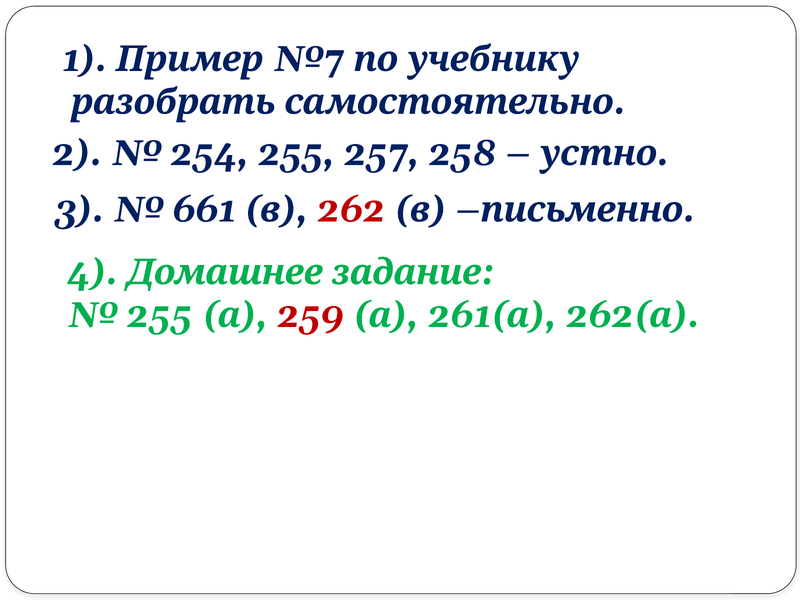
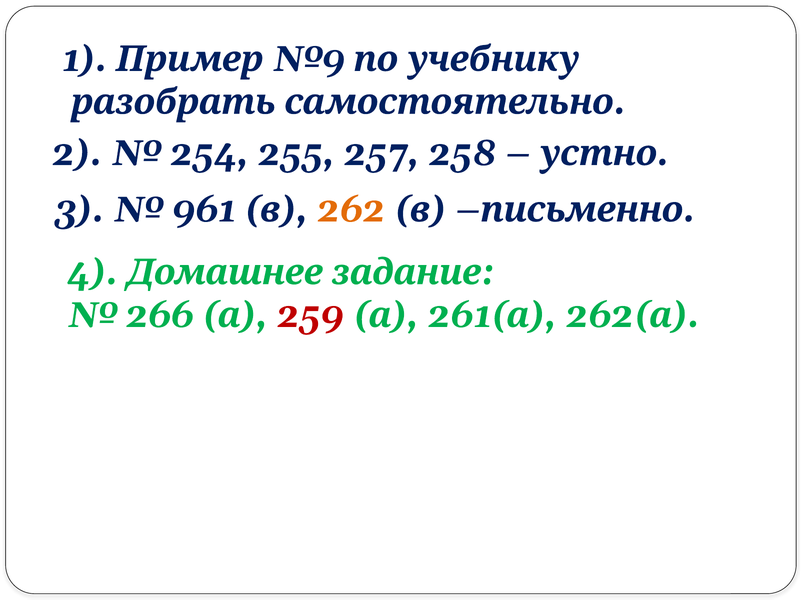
№7: №7 -> №9
661: 661 -> 961
262 colour: red -> orange
255 at (159, 315): 255 -> 266
